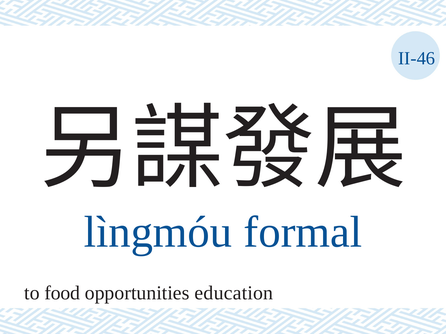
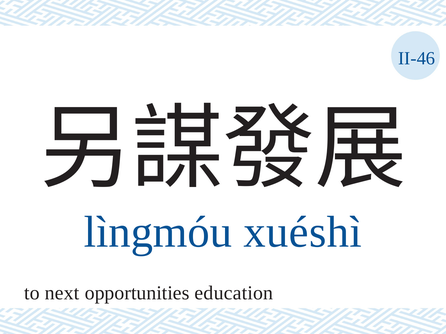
formal: formal -> xuéshì
food: food -> next
